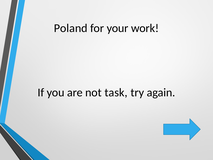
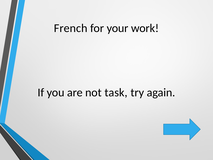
Poland: Poland -> French
